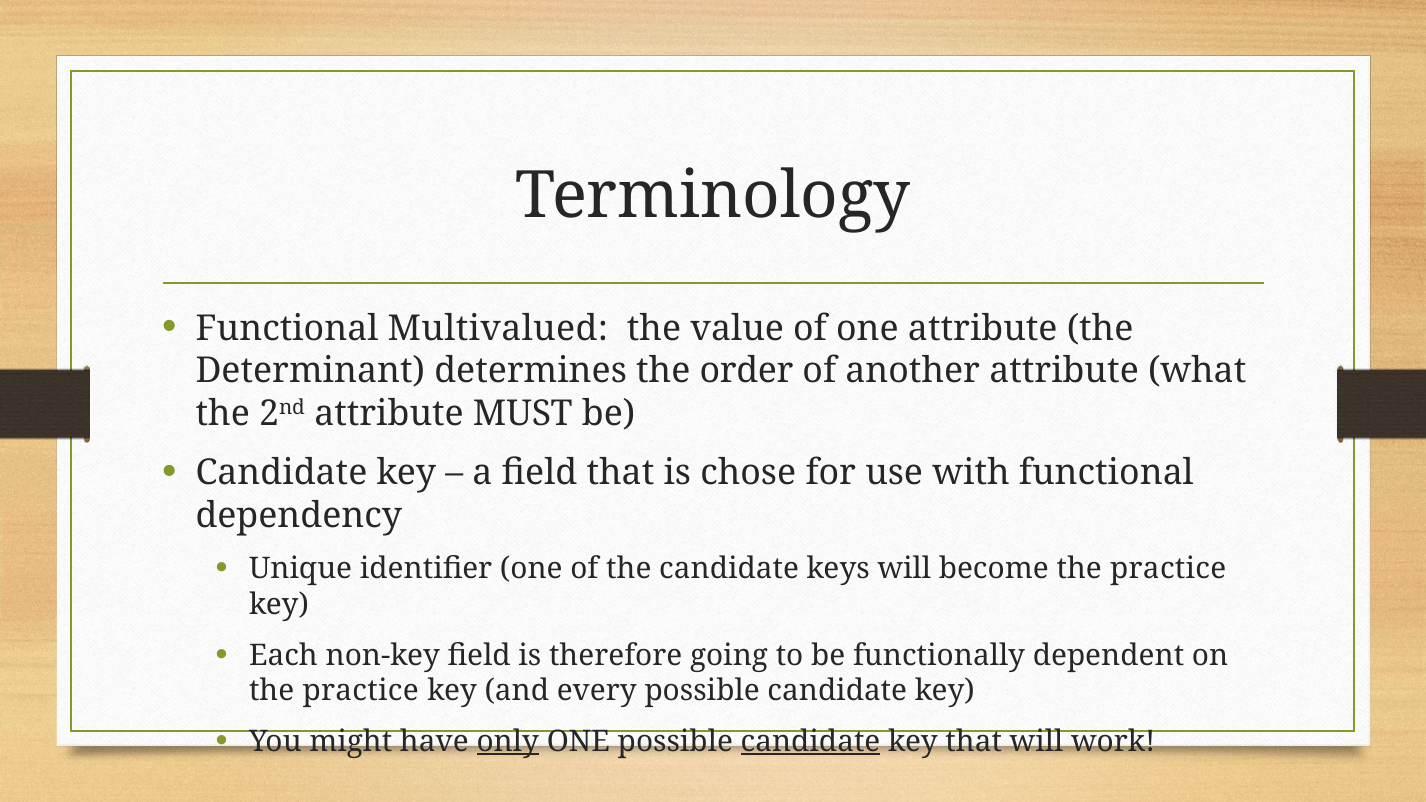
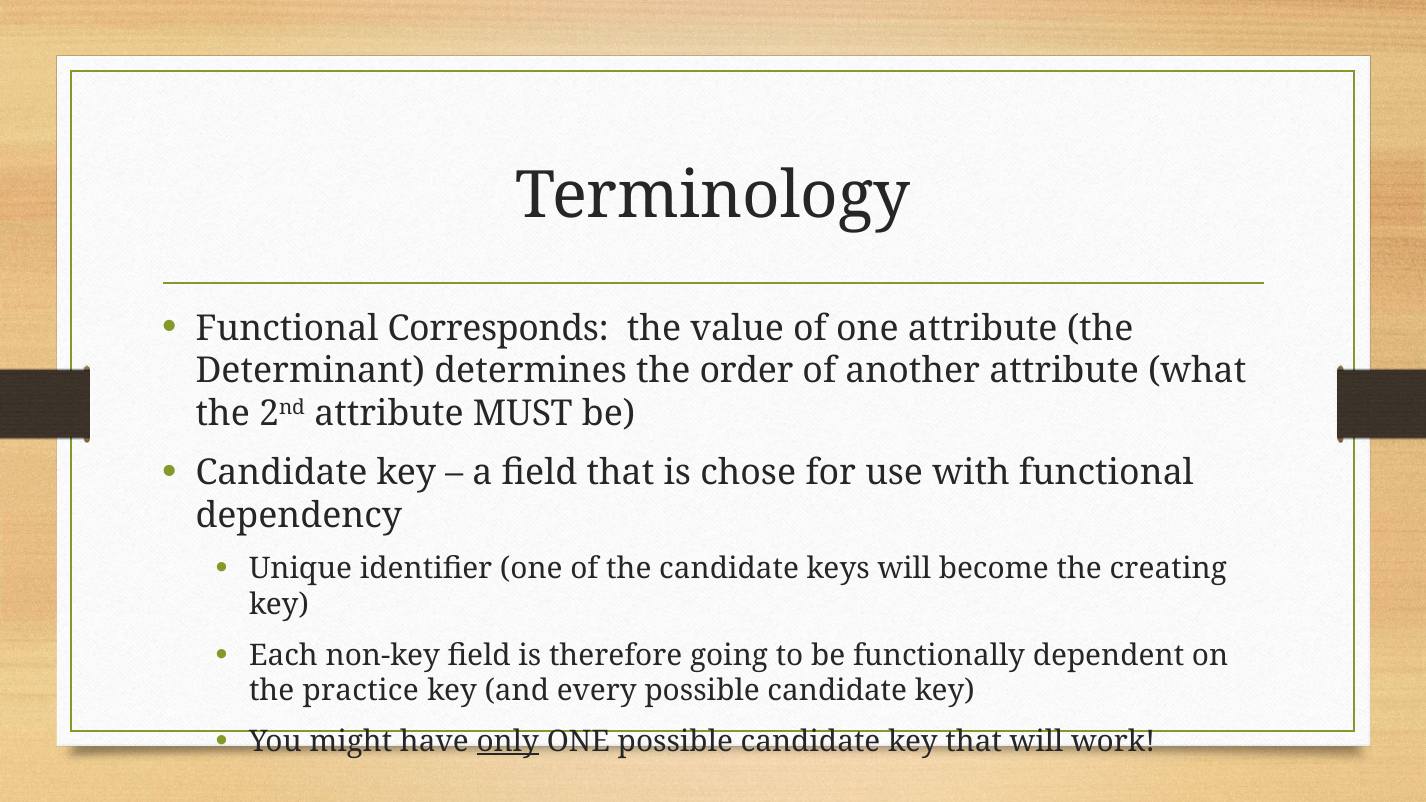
Multivalued: Multivalued -> Corresponds
become the practice: practice -> creating
candidate at (811, 742) underline: present -> none
